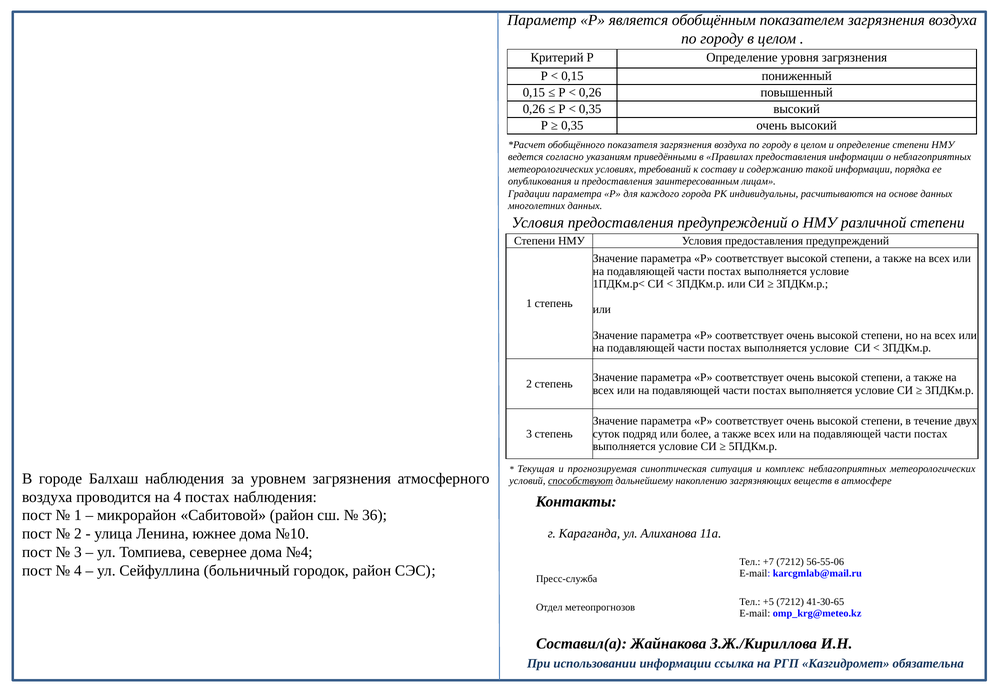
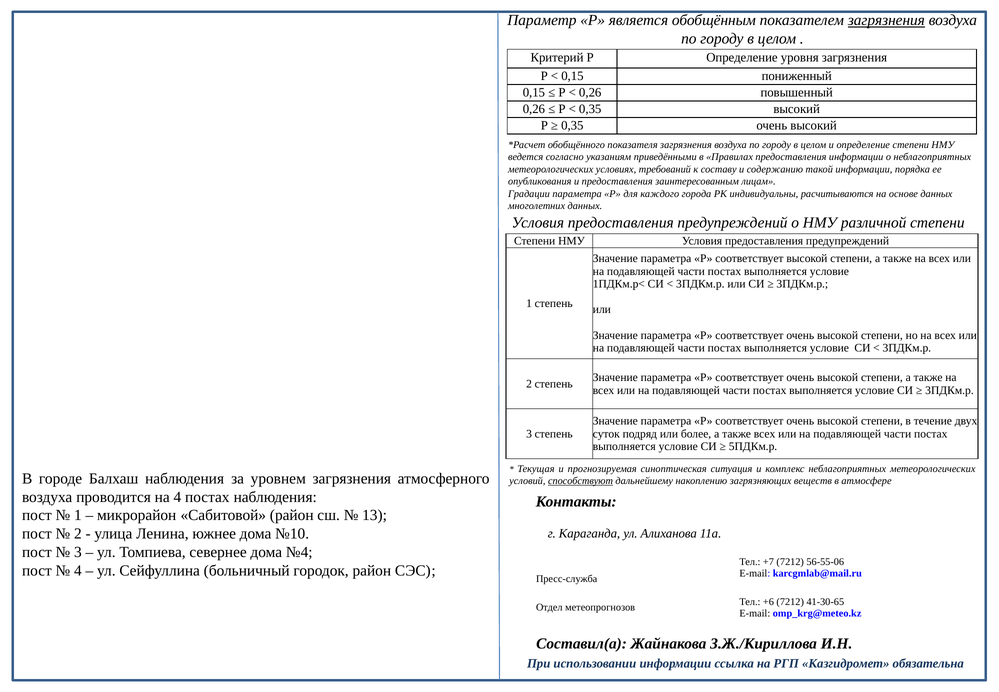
загрязнения at (886, 20) underline: none -> present
36: 36 -> 13
+5: +5 -> +6
